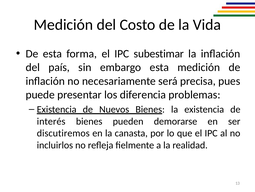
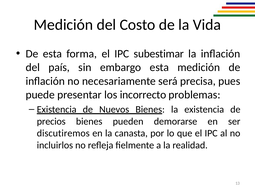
diferencia: diferencia -> incorrecto
interés: interés -> precios
